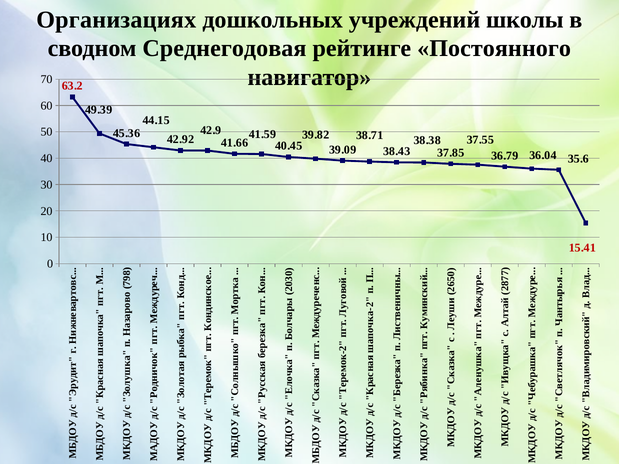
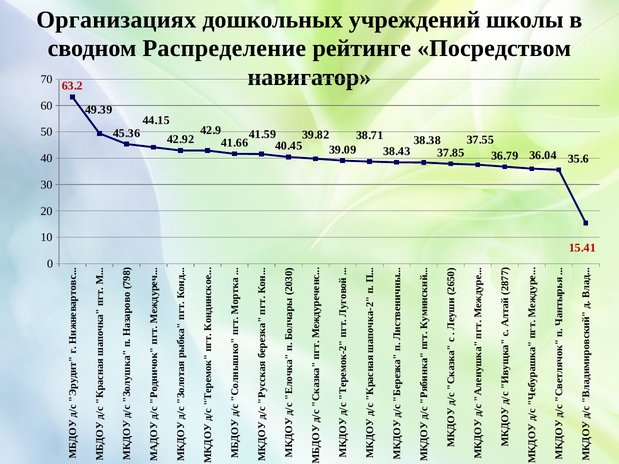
Среднегодовая: Среднегодовая -> Распределение
Постоянного: Постоянного -> Посредством
